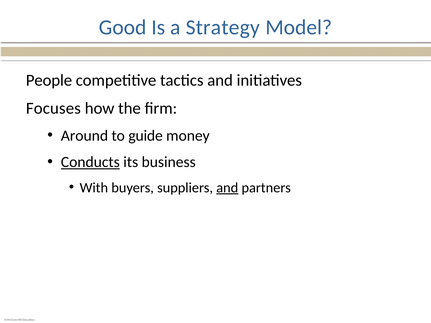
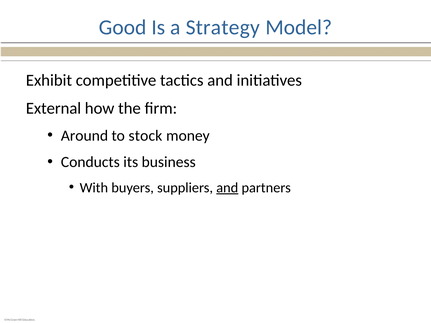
People: People -> Exhibit
Focuses: Focuses -> External
guide: guide -> stock
Conducts underline: present -> none
